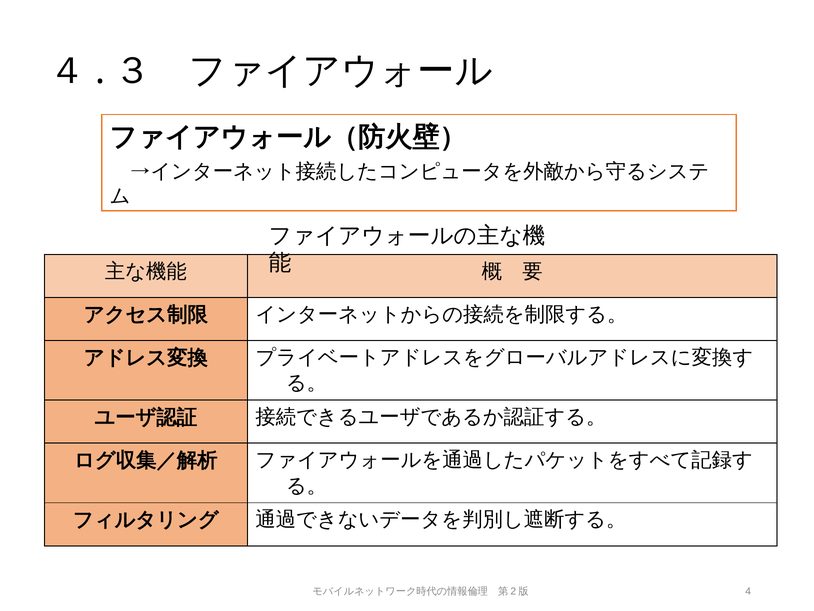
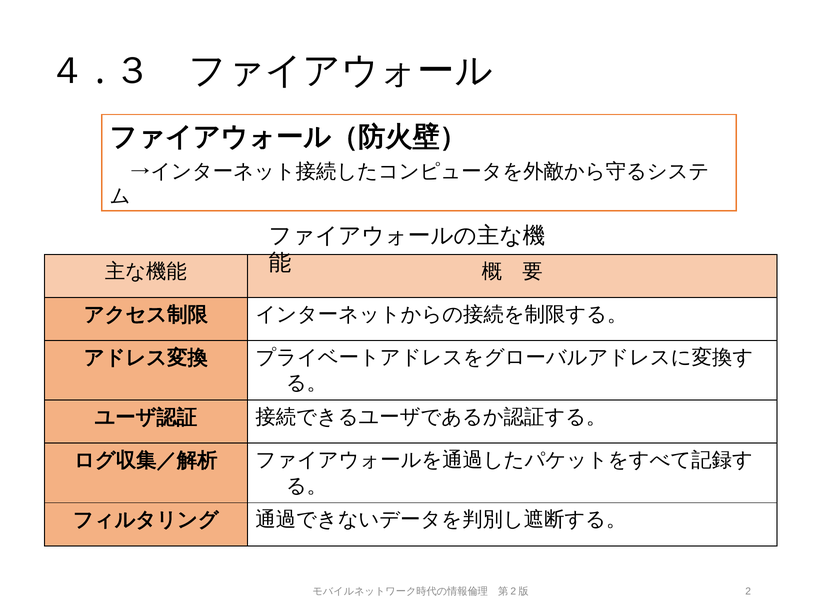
4: 4 -> 2
